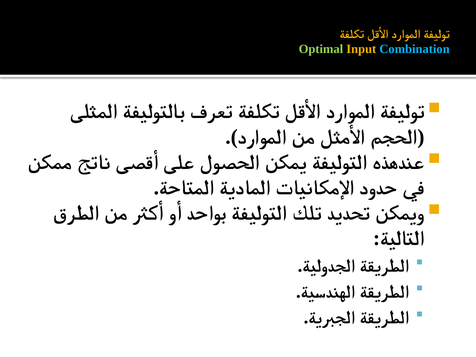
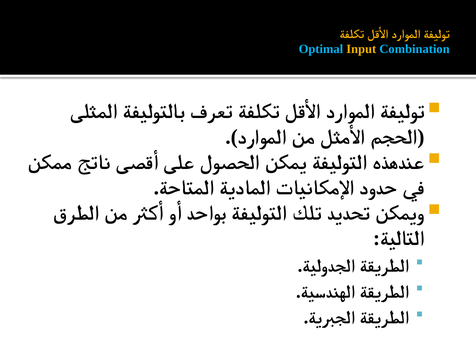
Optimal colour: light green -> light blue
